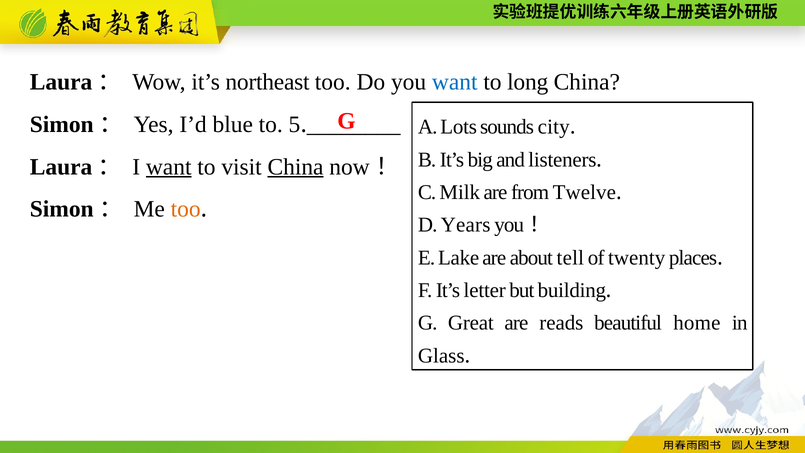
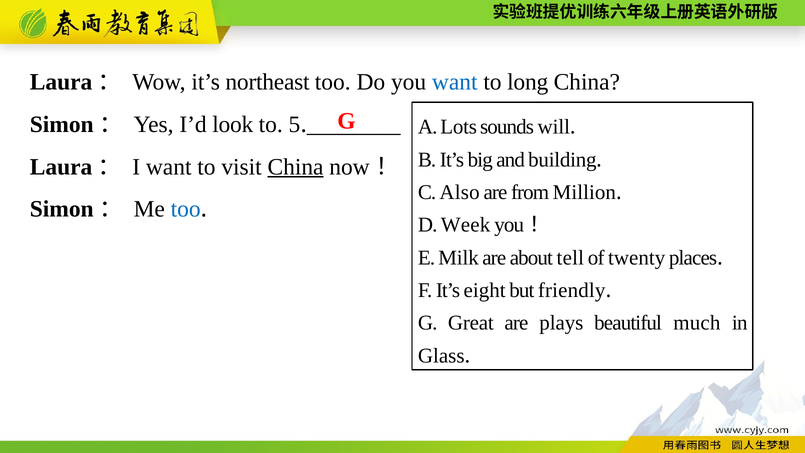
city: city -> will
blue: blue -> look
listeners: listeners -> building
want at (169, 167) underline: present -> none
Milk: Milk -> Also
Twelve: Twelve -> Million
too at (186, 209) colour: orange -> blue
Years: Years -> Week
Lake: Lake -> Milk
letter: letter -> eight
building: building -> friendly
reads: reads -> plays
home: home -> much
